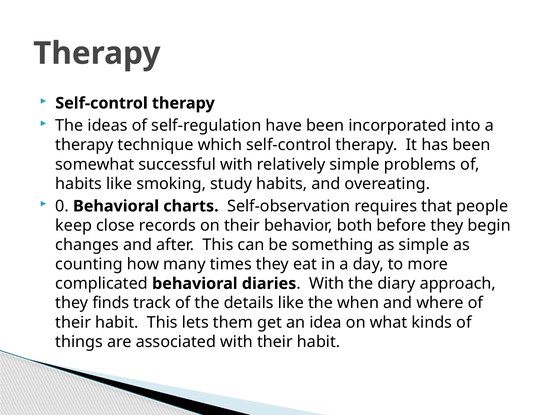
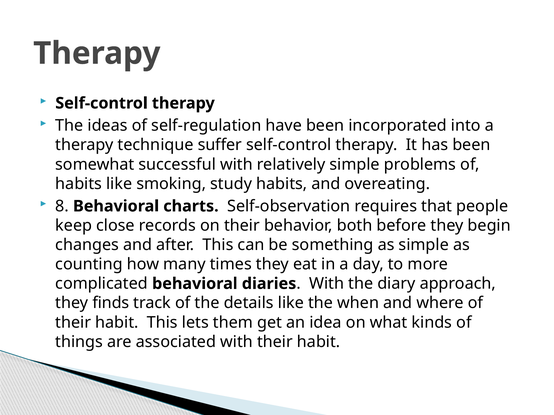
which: which -> suffer
0: 0 -> 8
